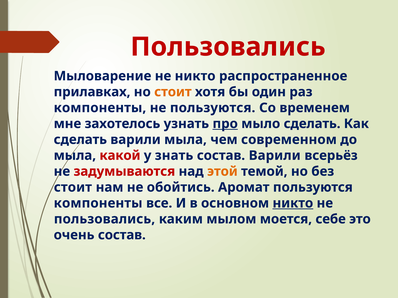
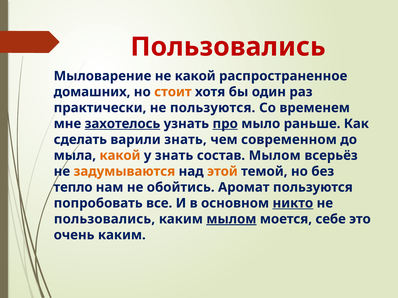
не никто: никто -> какой
прилавках: прилавках -> домашних
компоненты at (100, 108): компоненты -> практически
захотелось underline: none -> present
мыло сделать: сделать -> раньше
варили мыла: мыла -> знать
какой at (120, 156) colour: red -> orange
состав Варили: Варили -> Мылом
задумываются colour: red -> orange
стоит at (73, 188): стоит -> тепло
компоненты at (98, 203): компоненты -> попробовать
мылом at (231, 219) underline: none -> present
очень состав: состав -> каким
